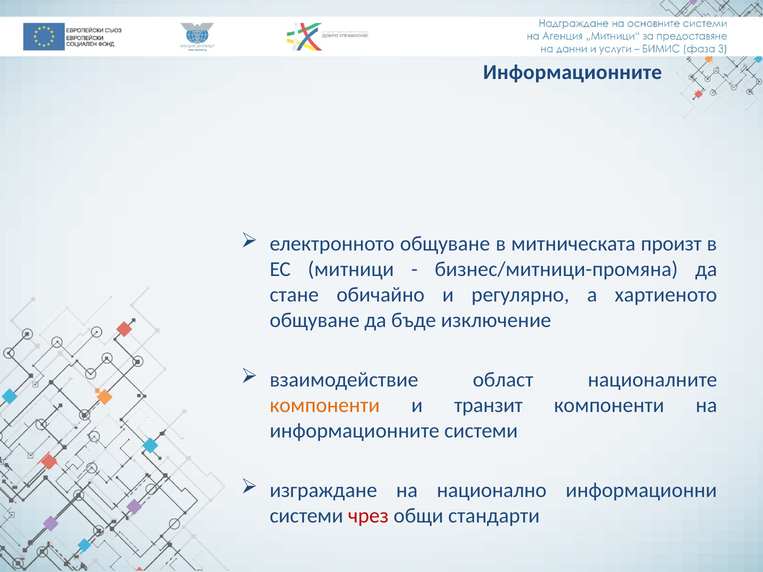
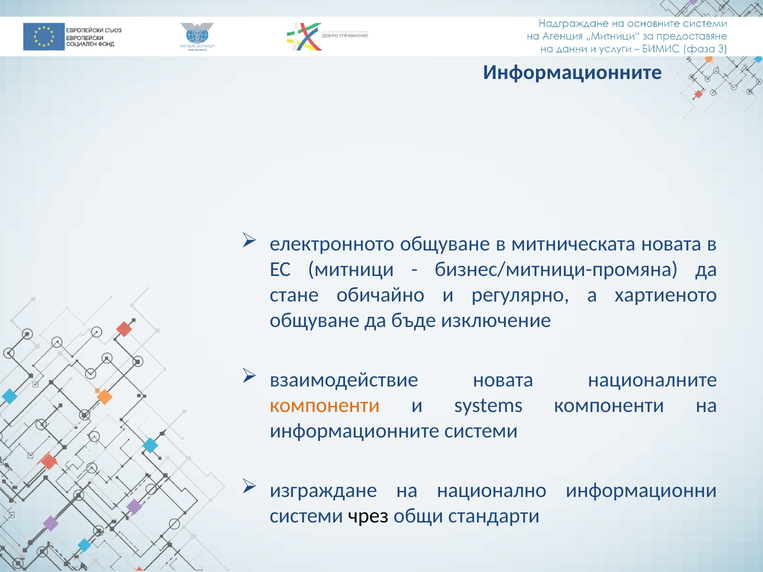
митническата произт: произт -> новата
взаимодействие област: област -> новата
транзит: транзит -> systems
чрез colour: red -> black
